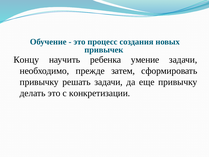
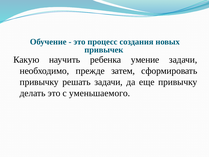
Концу: Концу -> Какую
конкретизации: конкретизации -> уменьшаемого
